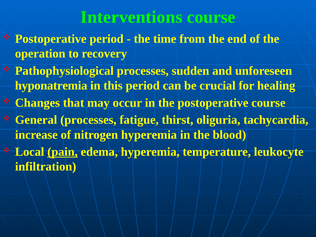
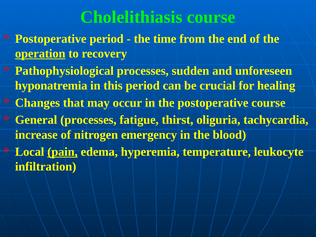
Interventions: Interventions -> Cholelithiasis
operation underline: none -> present
nitrogen hyperemia: hyperemia -> emergency
